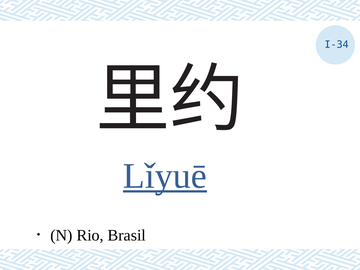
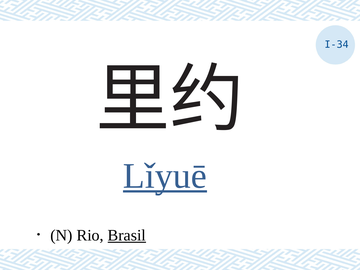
Brasil underline: none -> present
